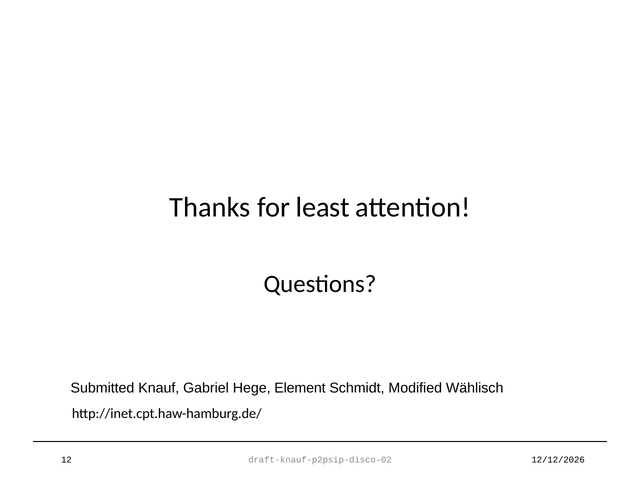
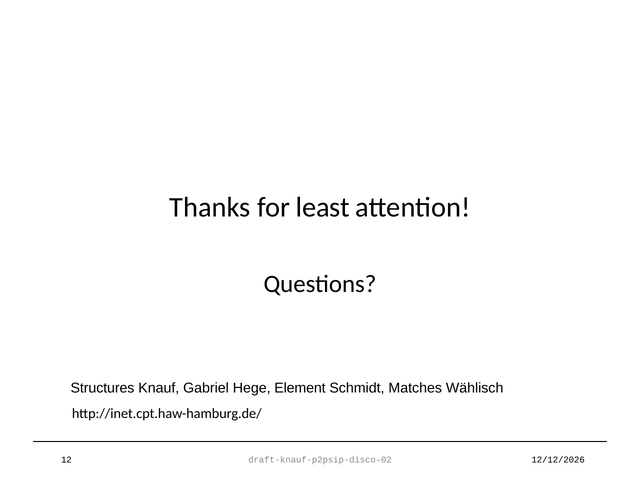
Submitted: Submitted -> Structures
Modified: Modified -> Matches
